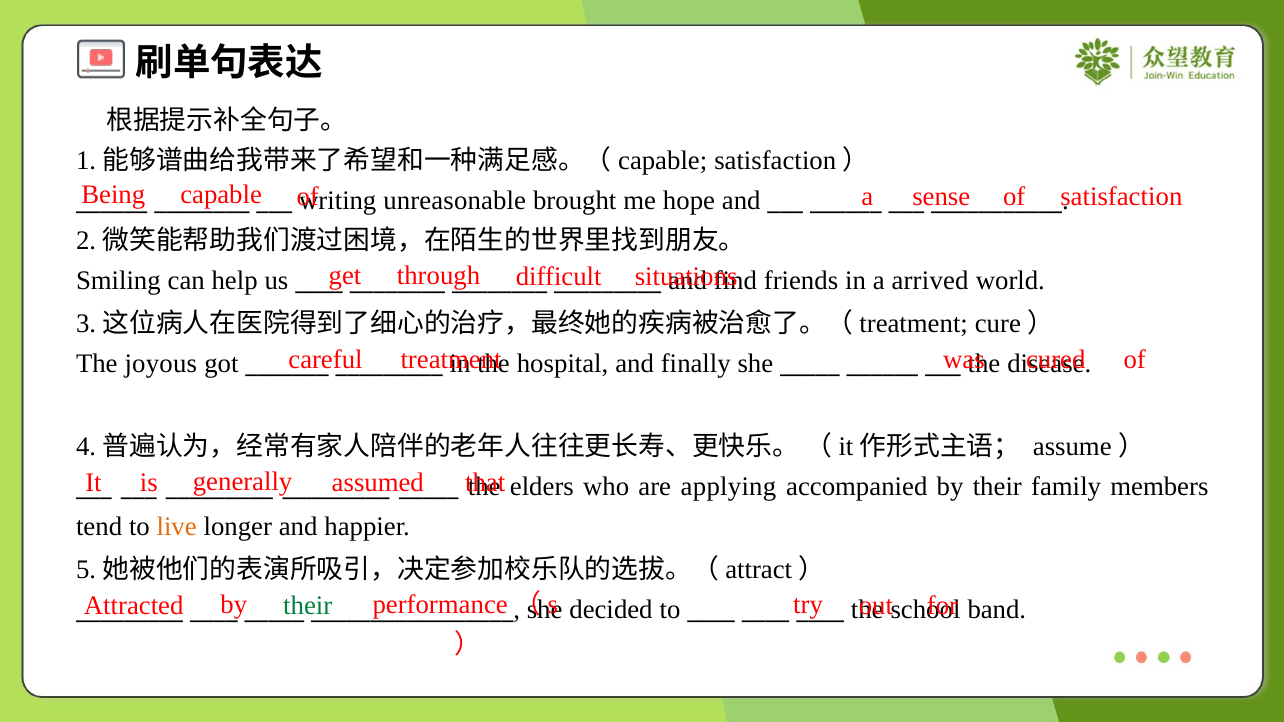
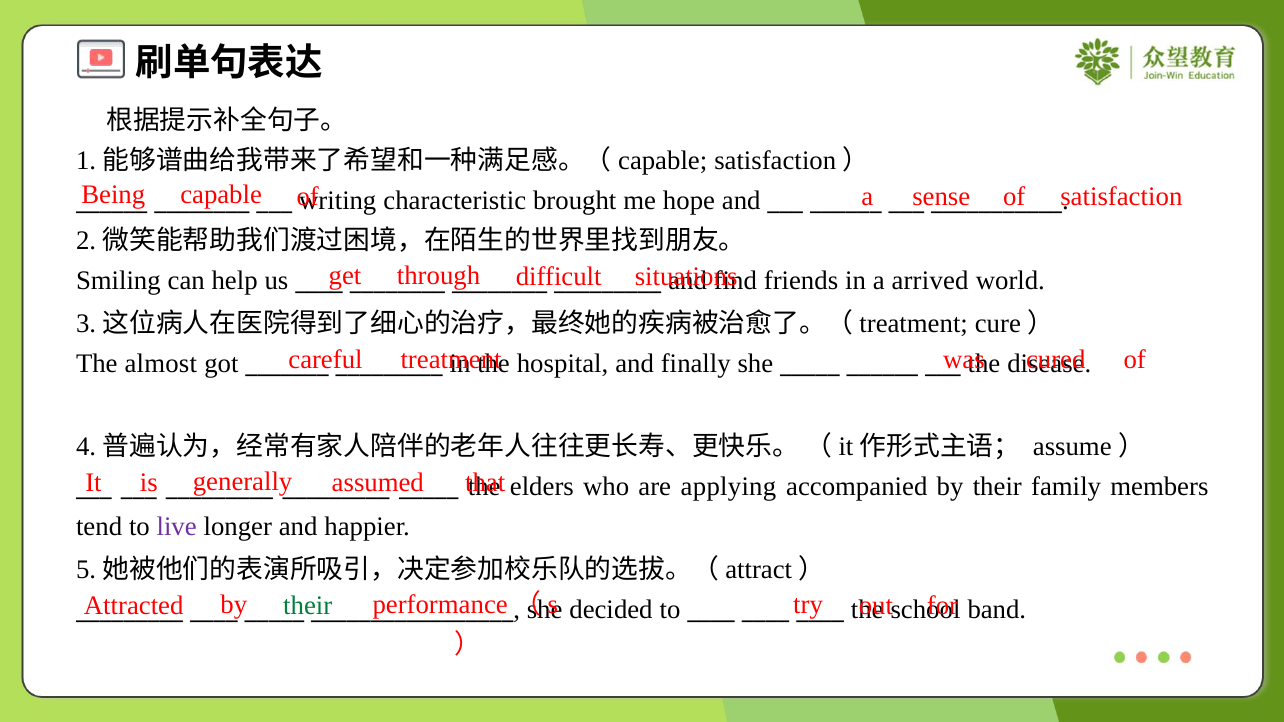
unreasonable: unreasonable -> characteristic
joyous: joyous -> almost
live colour: orange -> purple
